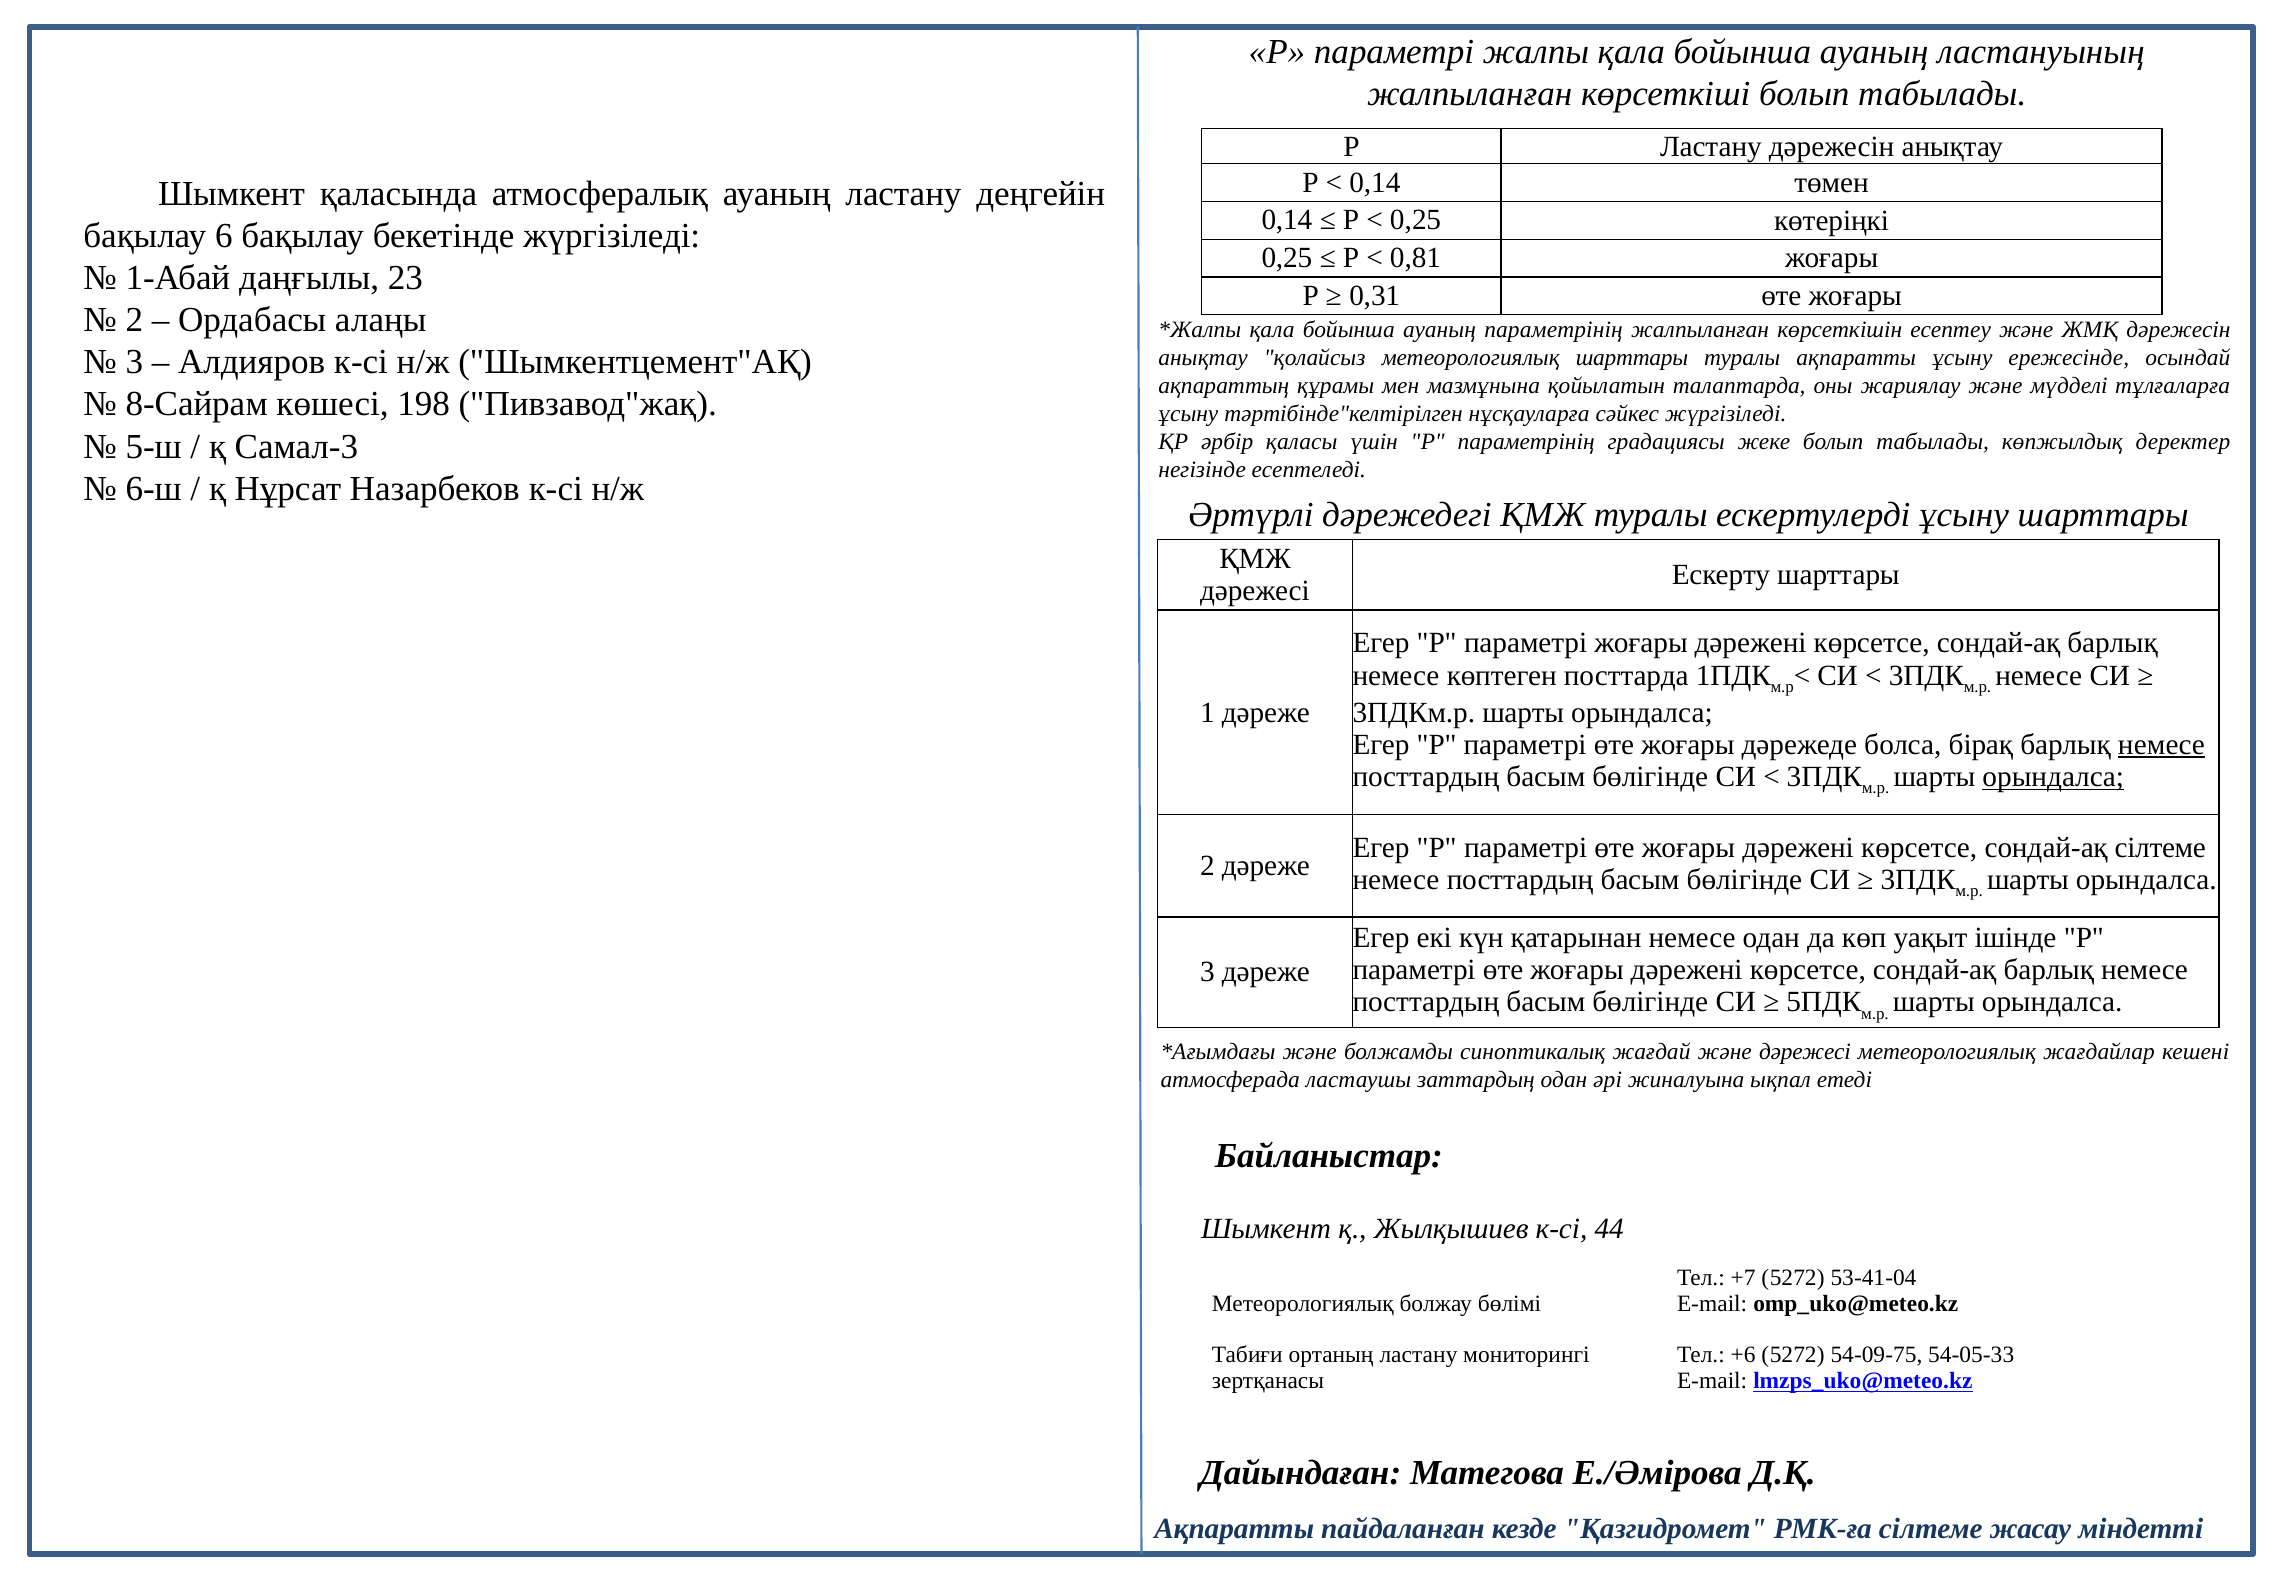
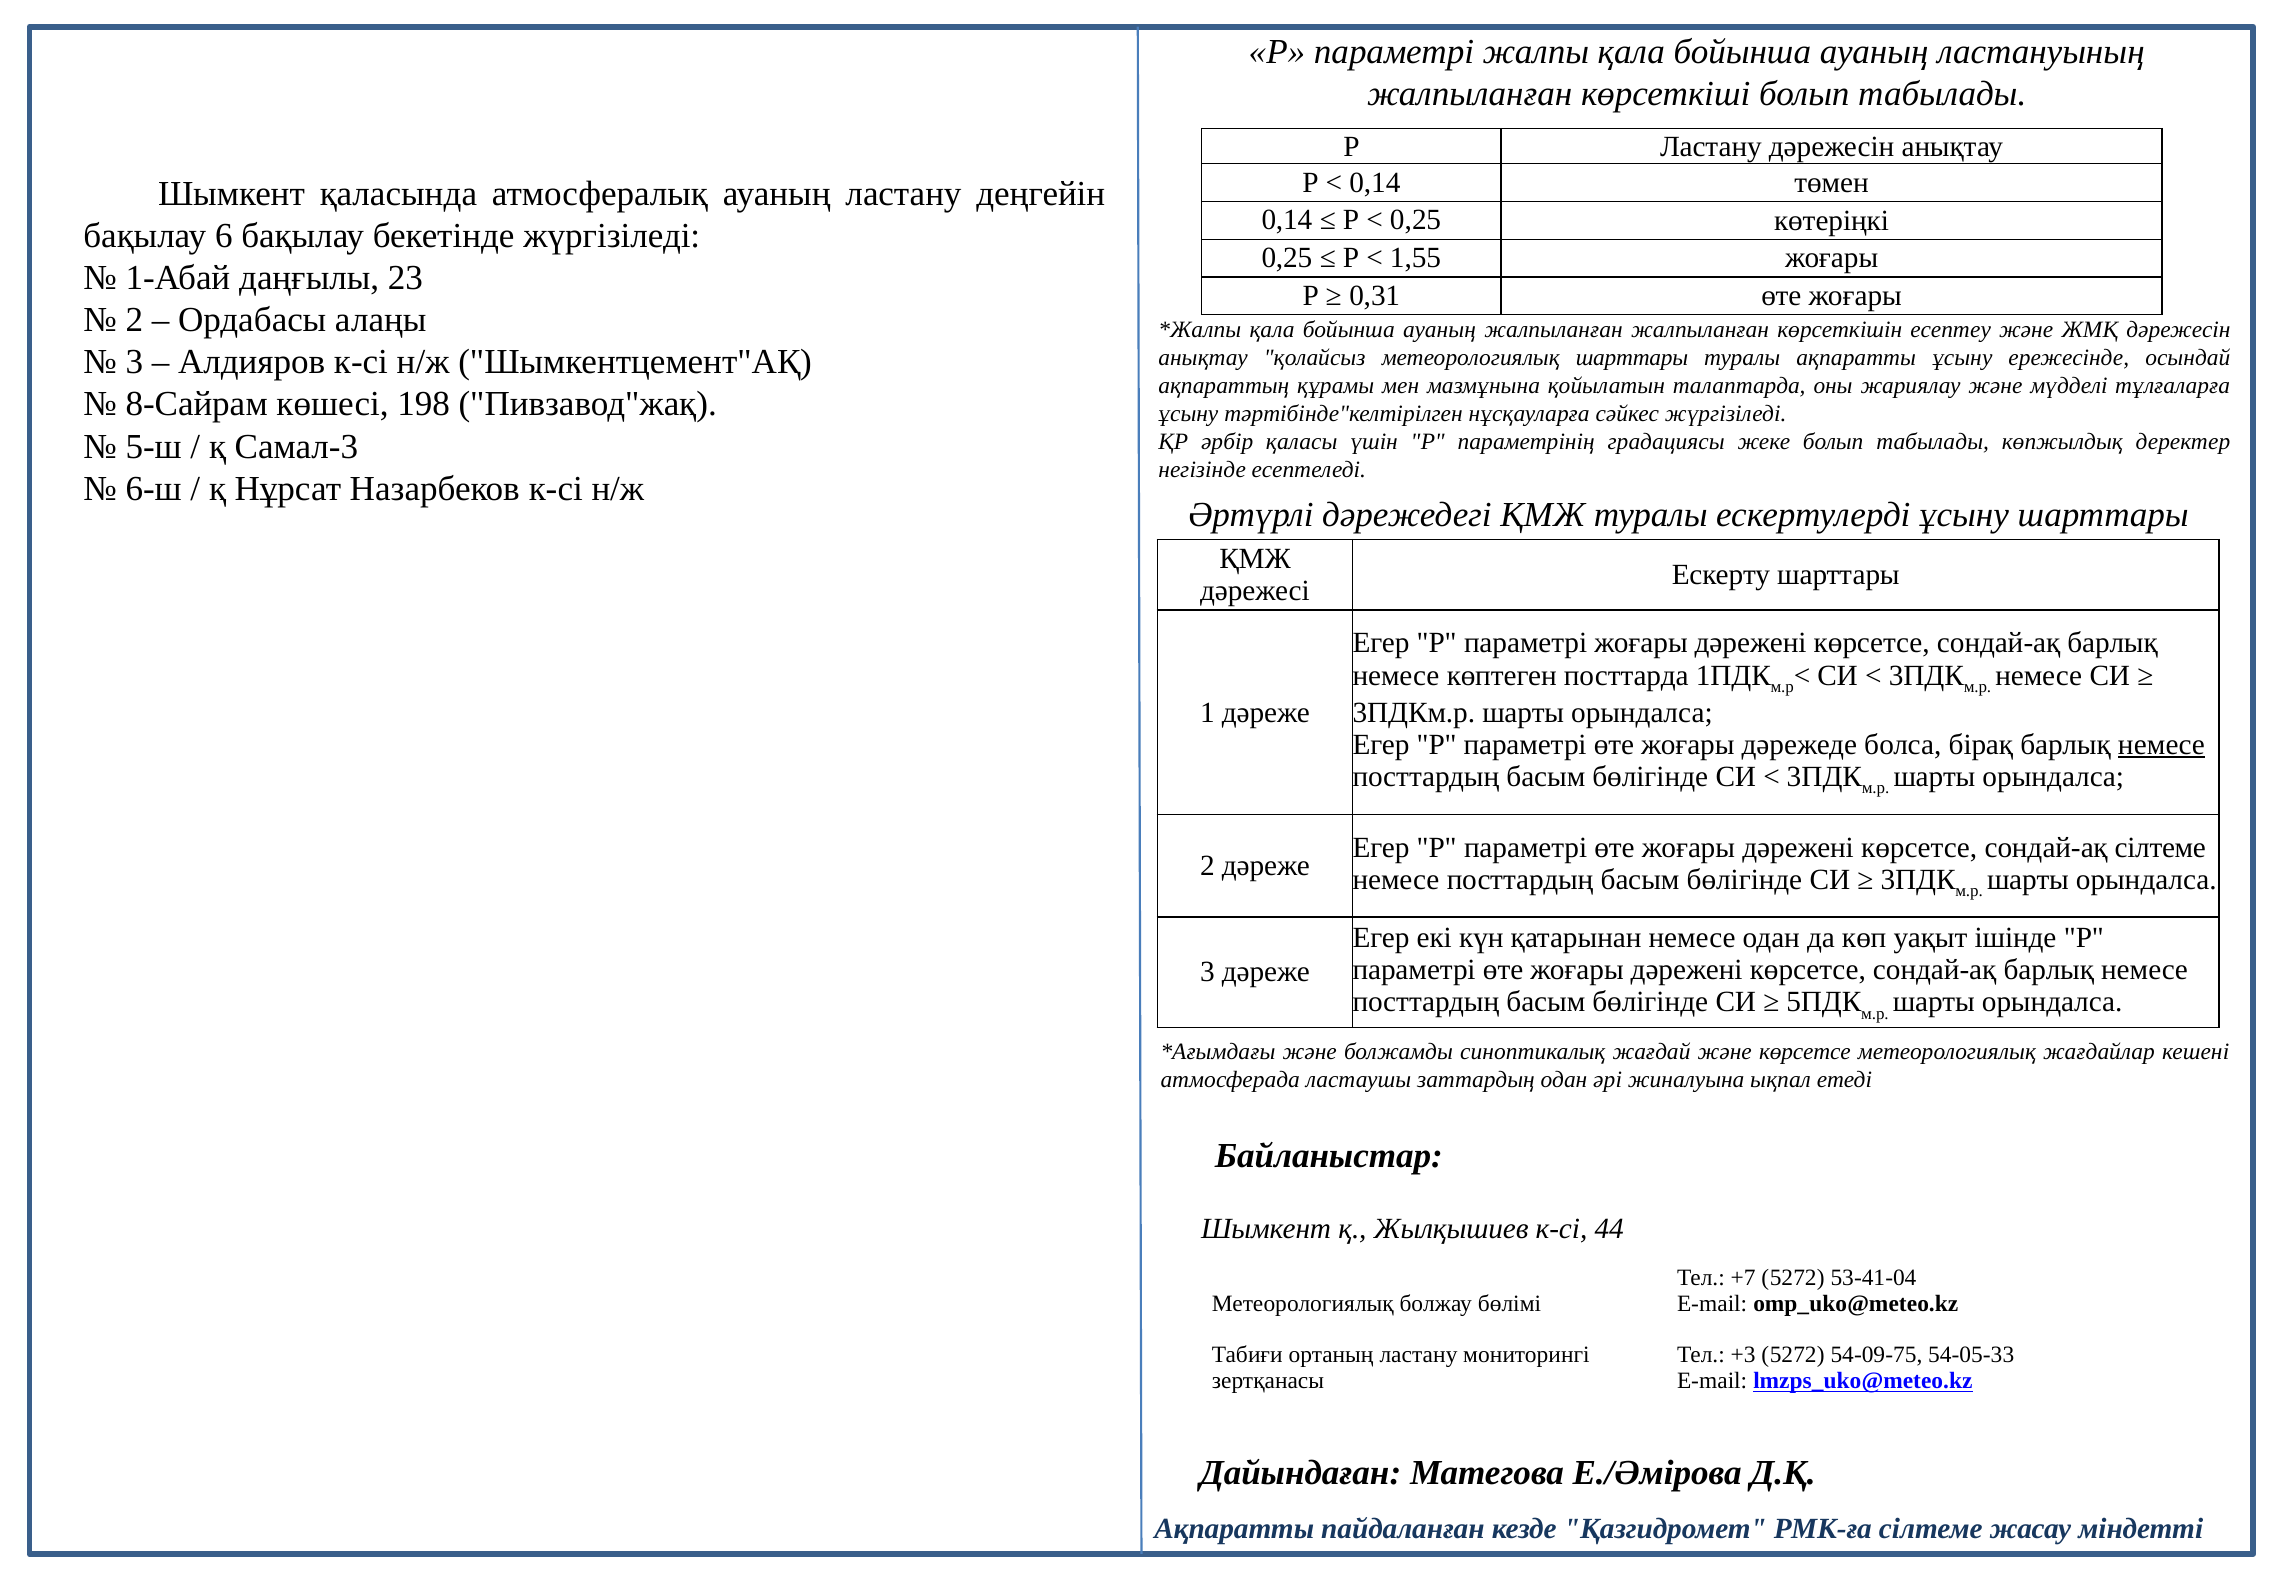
0,81: 0,81 -> 1,55
ауаның параметрінің: параметрінің -> жалпыланған
орындалса at (2053, 777) underline: present -> none
және дәрежесі: дәрежесі -> көрсетсе
+6: +6 -> +3
